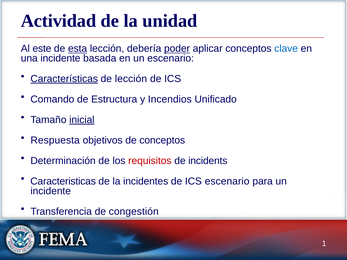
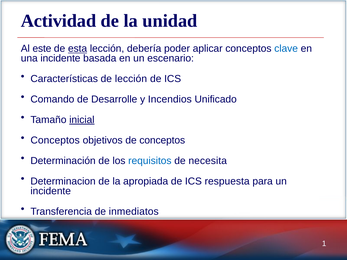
poder underline: present -> none
Características underline: present -> none
Estructura: Estructura -> Desarrolle
Respuesta at (55, 140): Respuesta -> Conceptos
requisitos colour: red -> blue
incidents: incidents -> necesita
Caracteristicas: Caracteristicas -> Determinacion
incidentes: incidentes -> apropiada
ICS escenario: escenario -> respuesta
congestión: congestión -> inmediatos
